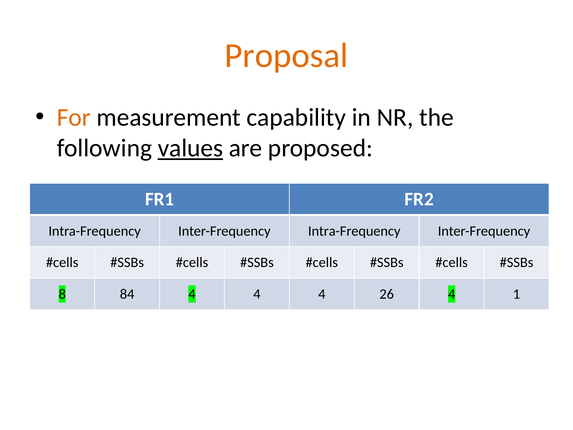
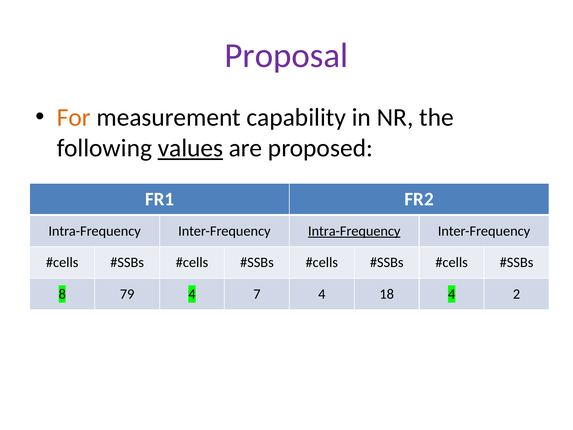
Proposal colour: orange -> purple
Intra-Frequency at (354, 231) underline: none -> present
84: 84 -> 79
4 at (257, 294): 4 -> 7
26: 26 -> 18
1: 1 -> 2
